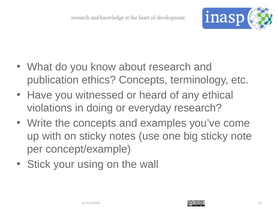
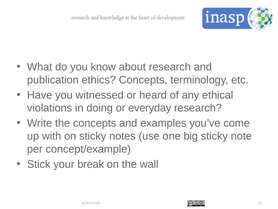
using: using -> break
